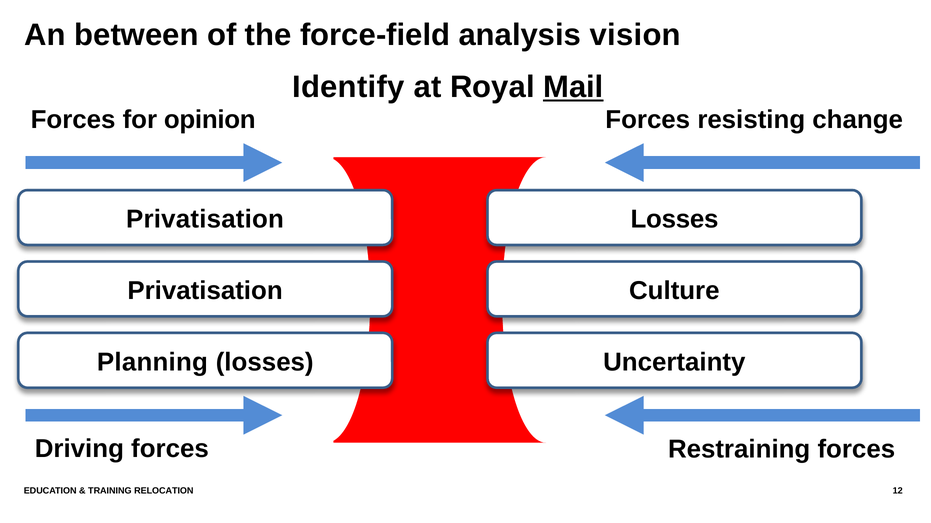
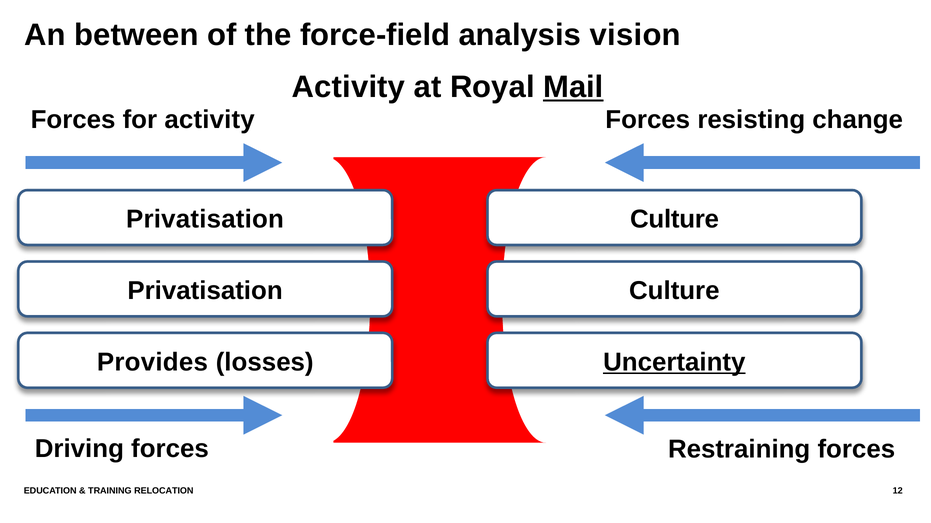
Identify at (348, 87): Identify -> Activity
for opinion: opinion -> activity
Losses at (675, 220): Losses -> Culture
Planning: Planning -> Provides
Uncertainty underline: none -> present
